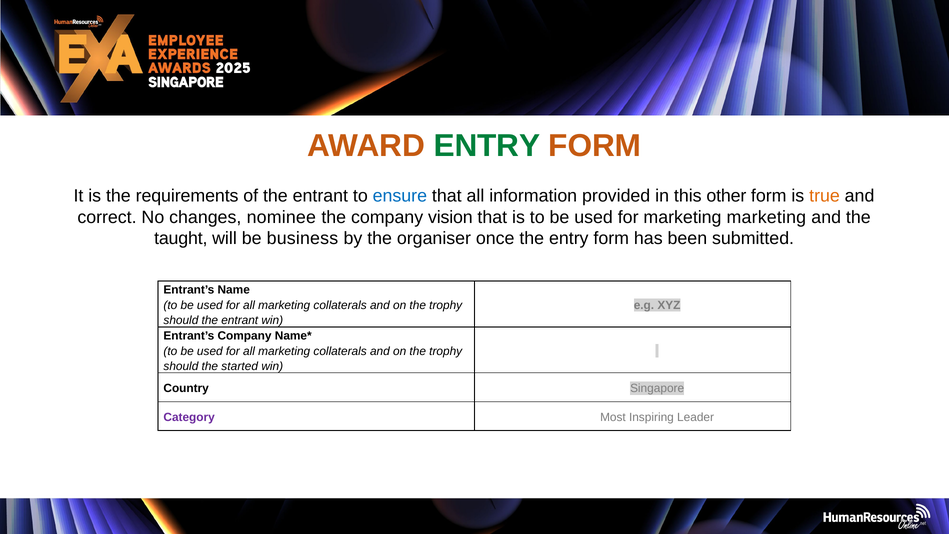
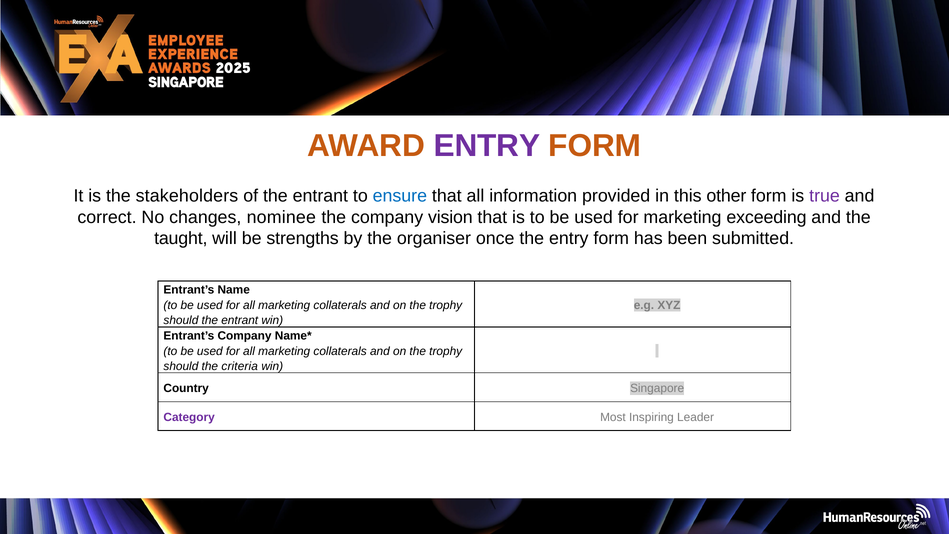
ENTRY at (487, 146) colour: green -> purple
requirements: requirements -> stakeholders
true colour: orange -> purple
marketing marketing: marketing -> exceeding
business: business -> strengths
started: started -> criteria
